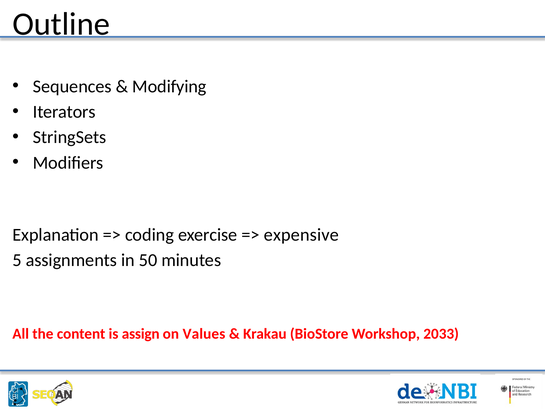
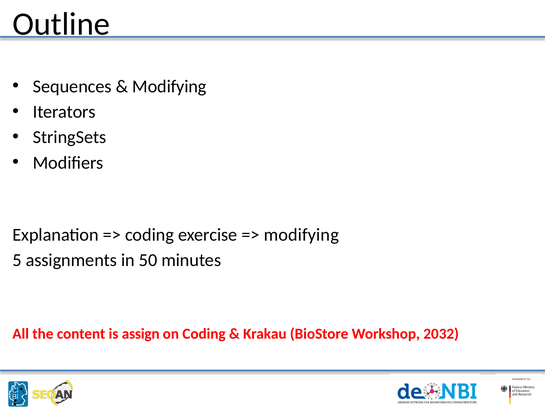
expensive at (301, 235): expensive -> modifying
on Values: Values -> Coding
2033: 2033 -> 2032
